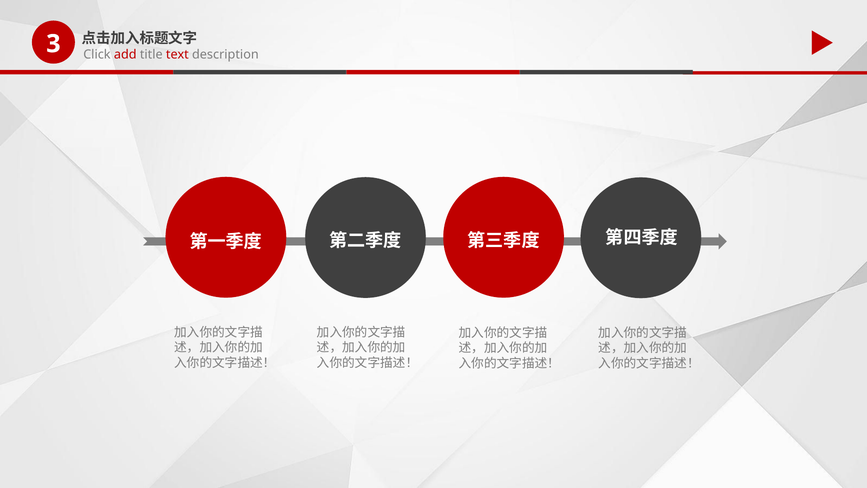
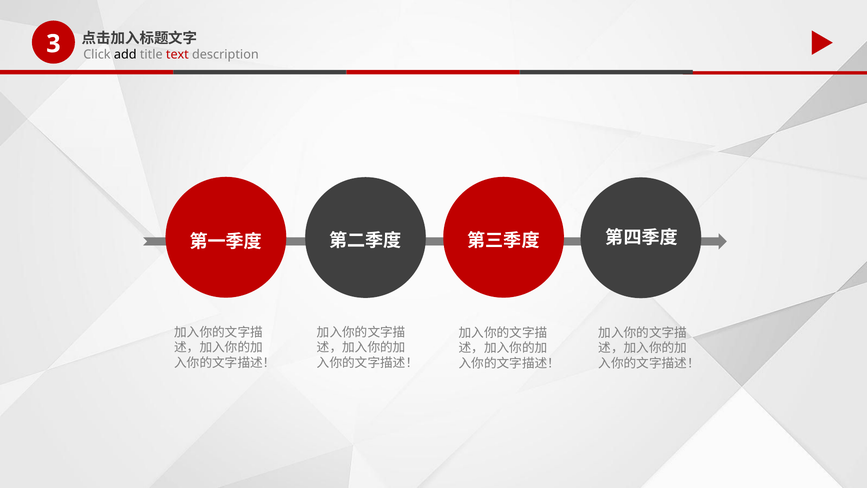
add colour: red -> black
